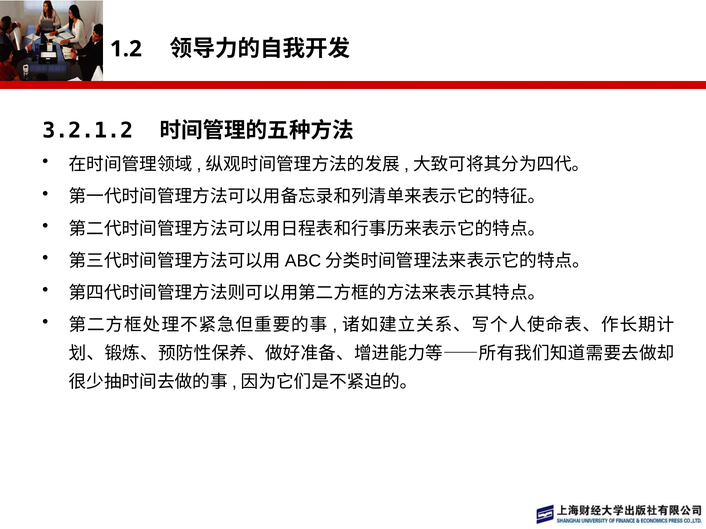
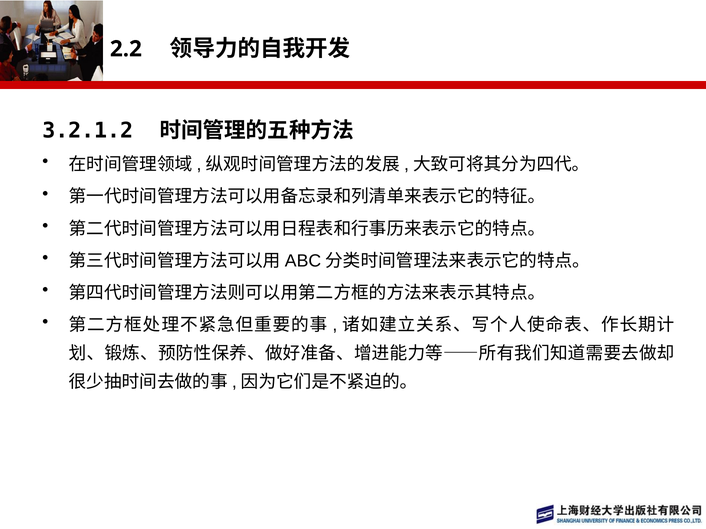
1.2: 1.2 -> 2.2
